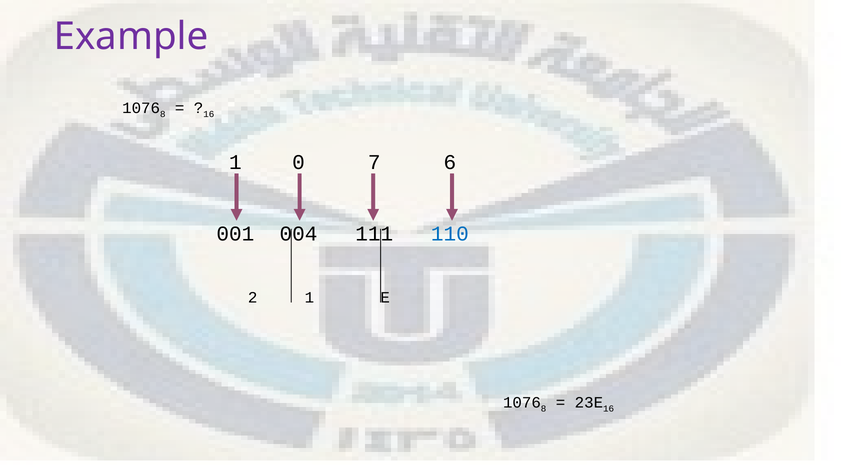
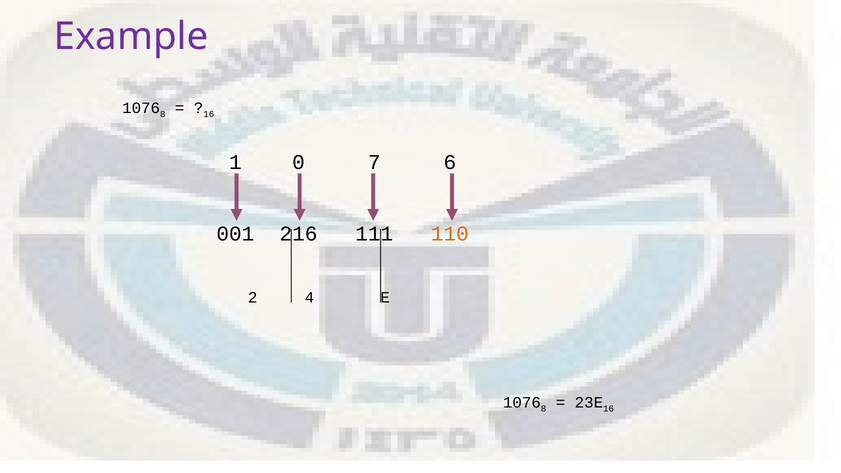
004: 004 -> 216
110 colour: blue -> orange
2 1: 1 -> 4
